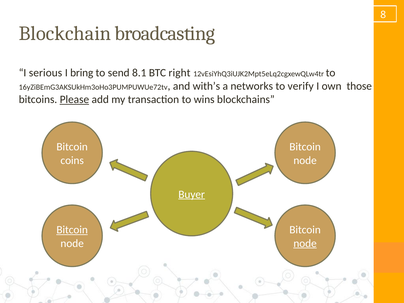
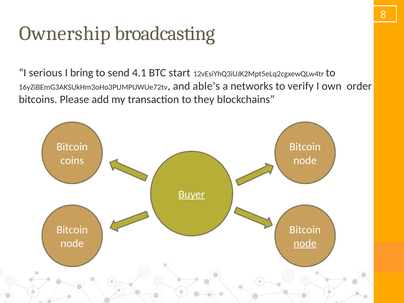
Blockchain: Blockchain -> Ownership
8.1: 8.1 -> 4.1
right: right -> start
with’s: with’s -> able’s
those: those -> order
Please underline: present -> none
wins: wins -> they
Bitcoin at (72, 230) underline: present -> none
